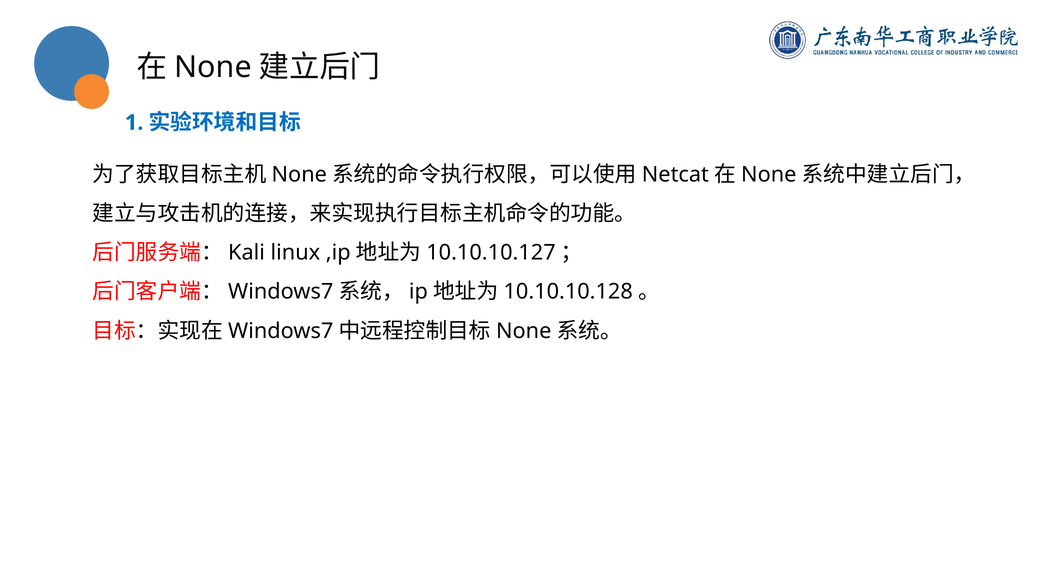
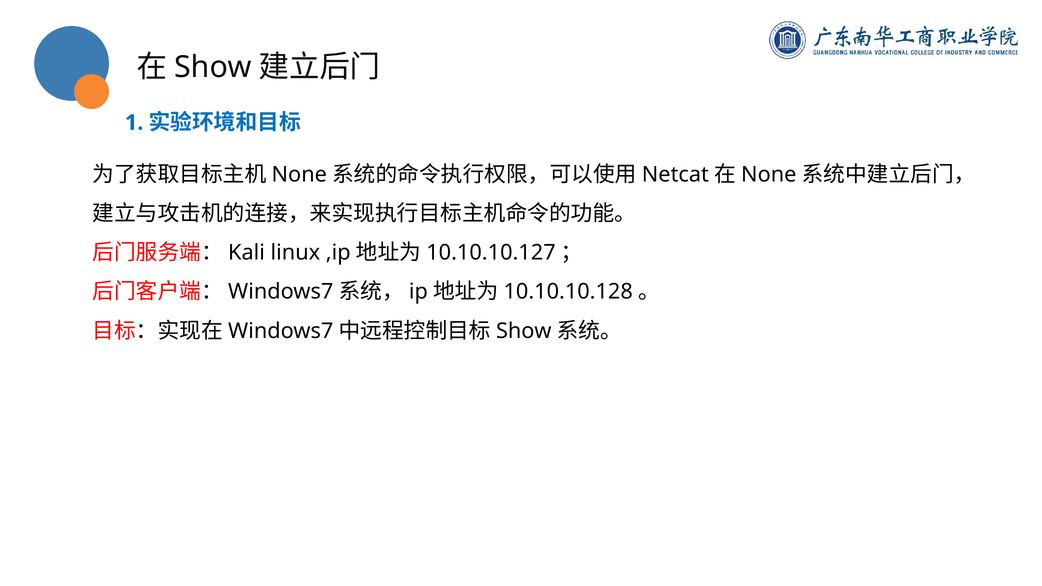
None at (213, 67): None -> Show
None at (524, 331): None -> Show
